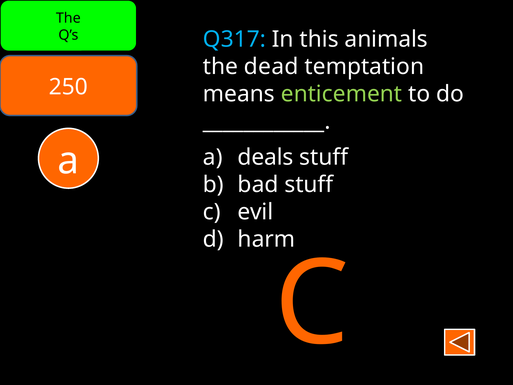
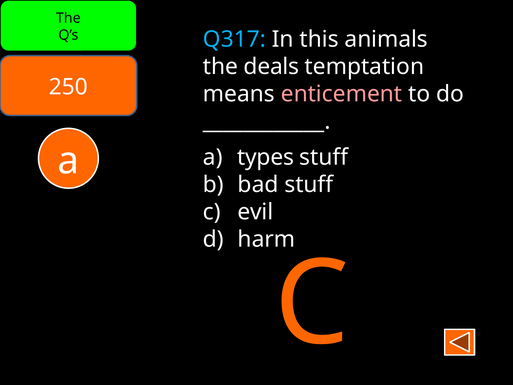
dead: dead -> deals
enticement colour: light green -> pink
deals: deals -> types
